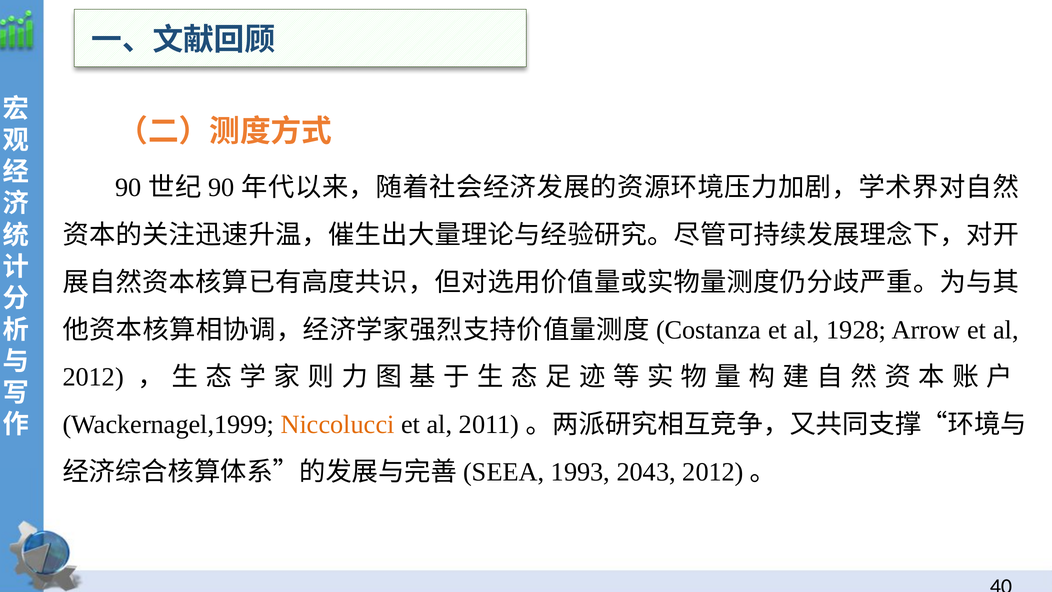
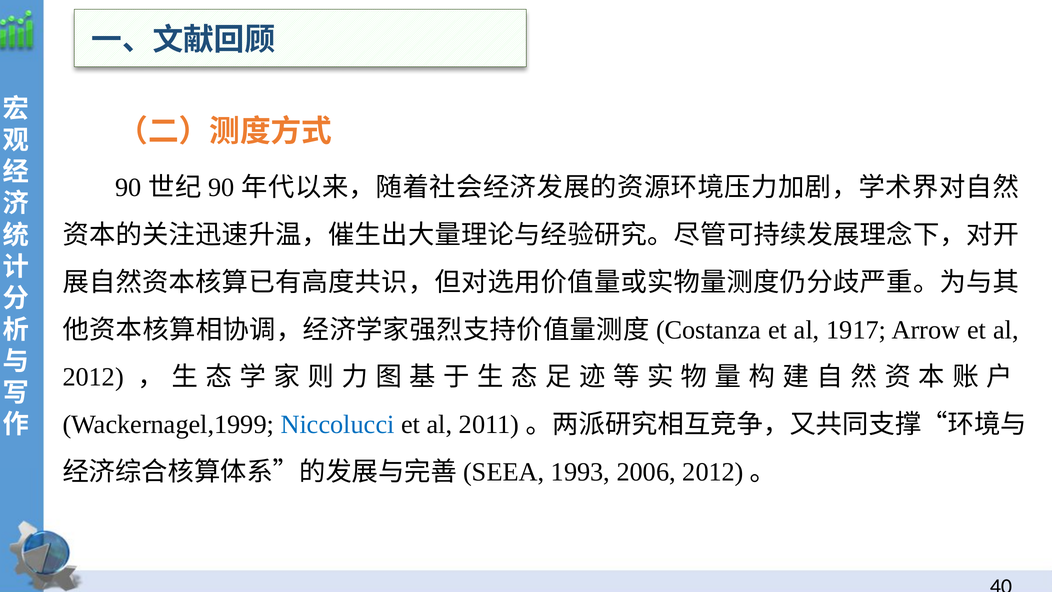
1928: 1928 -> 1917
Niccolucci colour: orange -> blue
2043: 2043 -> 2006
